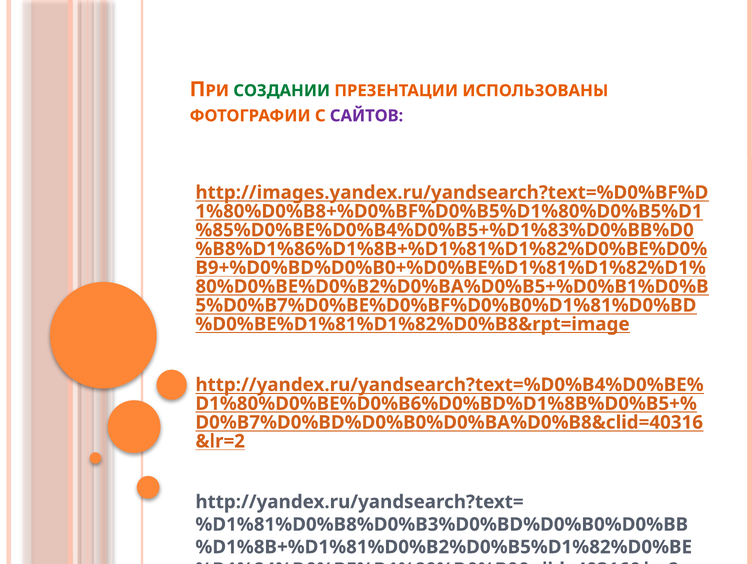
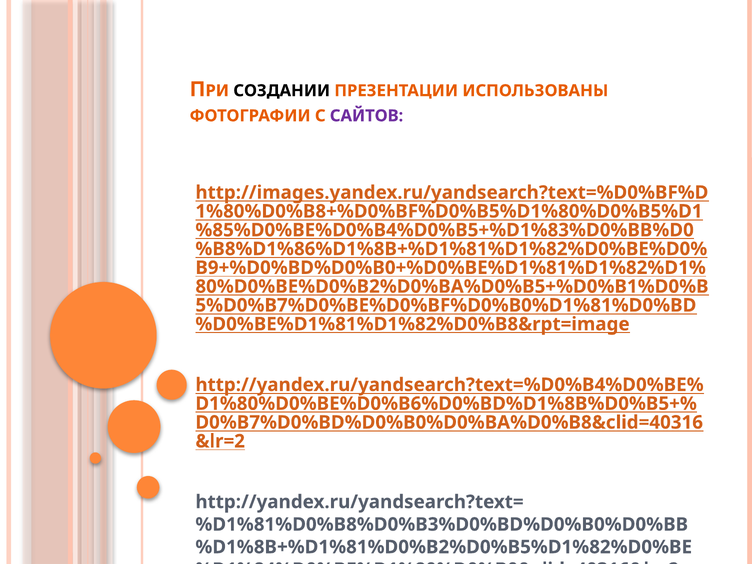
СОЗДАНИИ colour: green -> black
